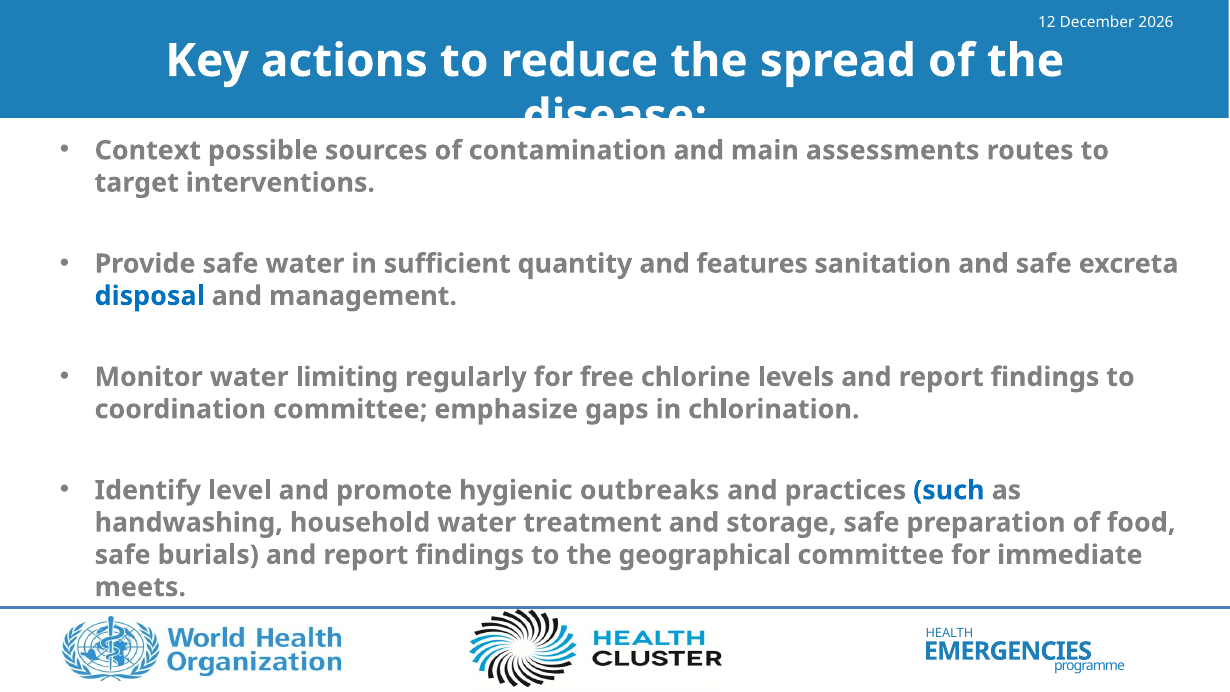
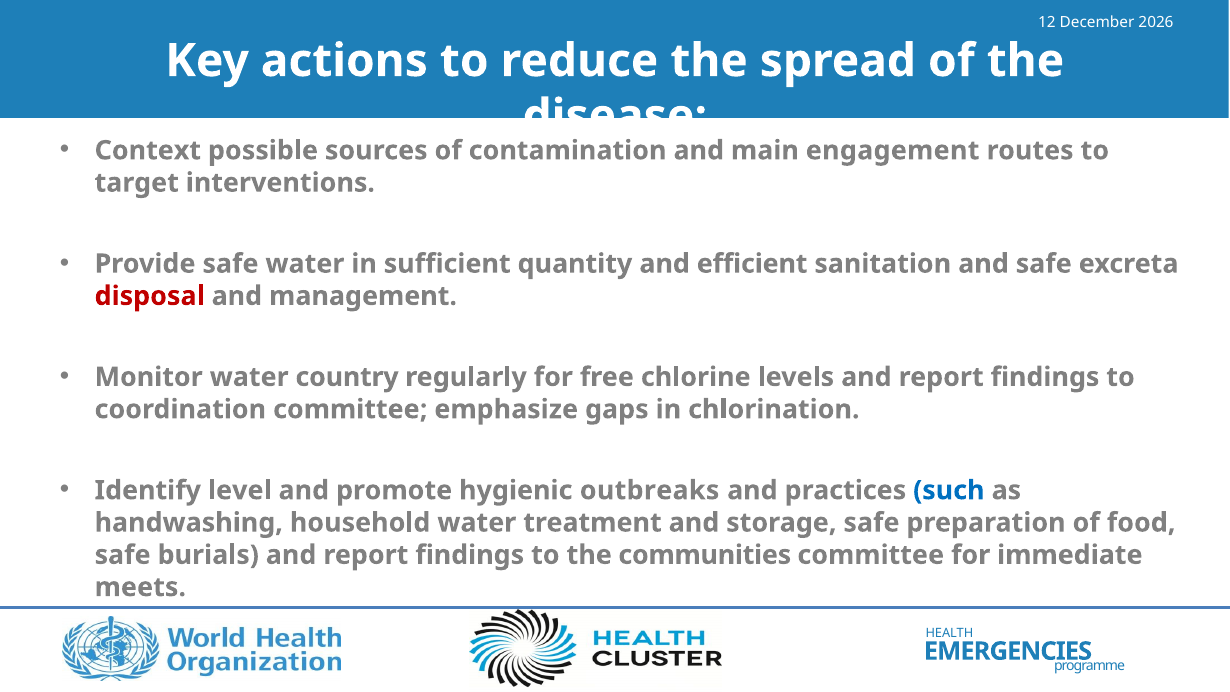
assessments: assessments -> engagement
features: features -> efficient
disposal colour: blue -> red
limiting: limiting -> country
geographical: geographical -> communities
